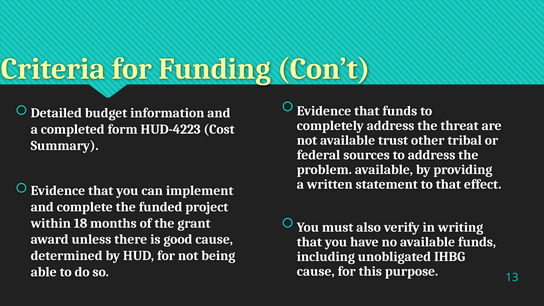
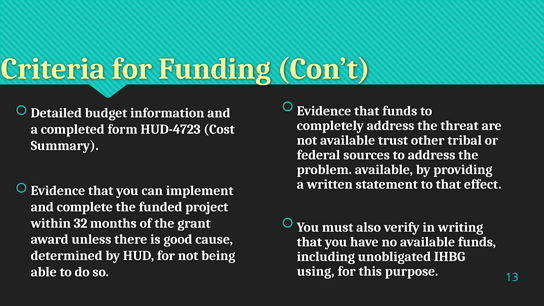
HUD-4223: HUD-4223 -> HUD-4723
18: 18 -> 32
cause at (316, 271): cause -> using
